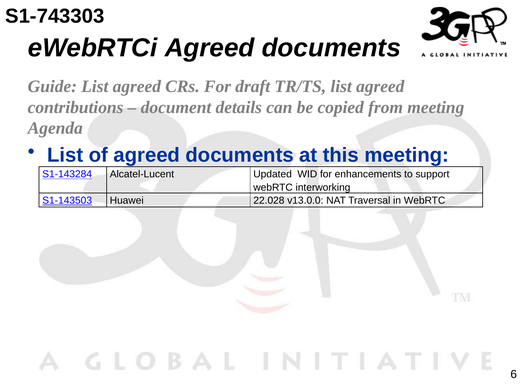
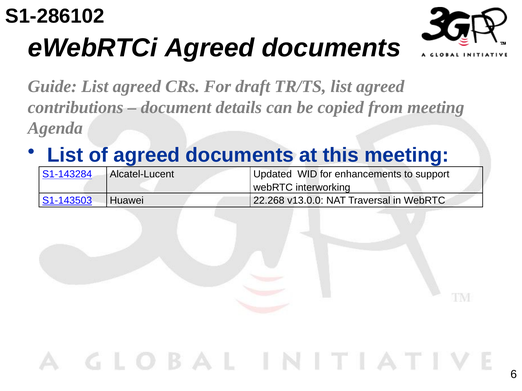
S1-743303: S1-743303 -> S1-286102
22.028: 22.028 -> 22.268
